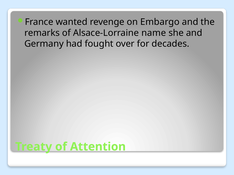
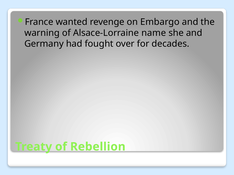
remarks: remarks -> warning
Attention: Attention -> Rebellion
